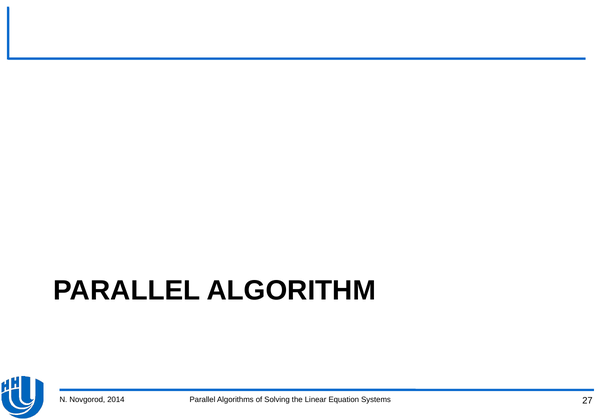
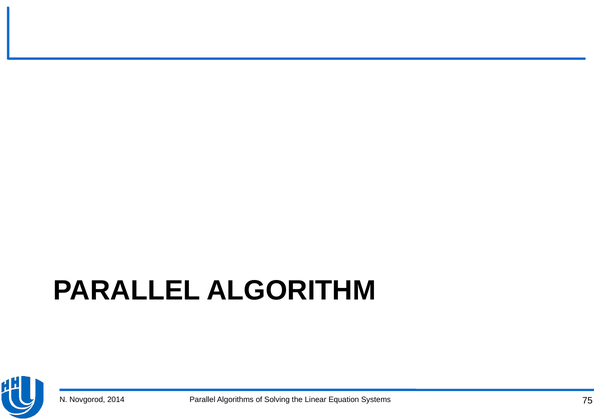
27: 27 -> 75
